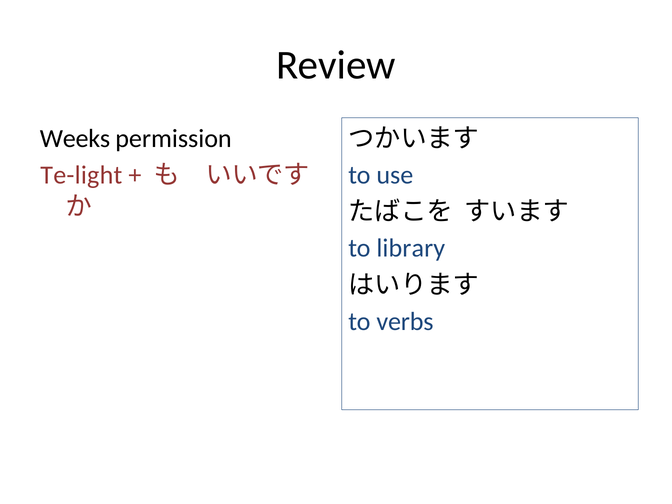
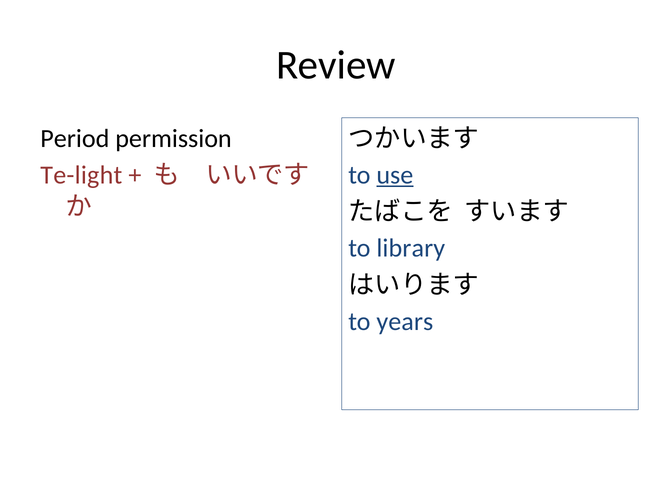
Weeks: Weeks -> Period
use underline: none -> present
verbs: verbs -> years
